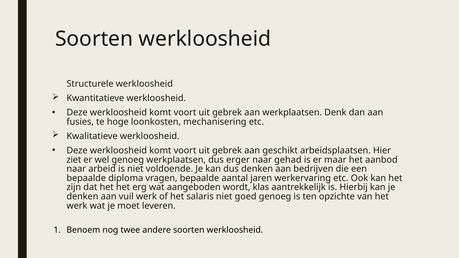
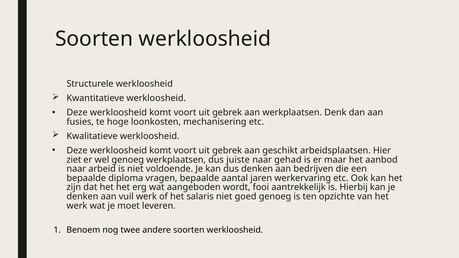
erger: erger -> juiste
klas: klas -> fooi
